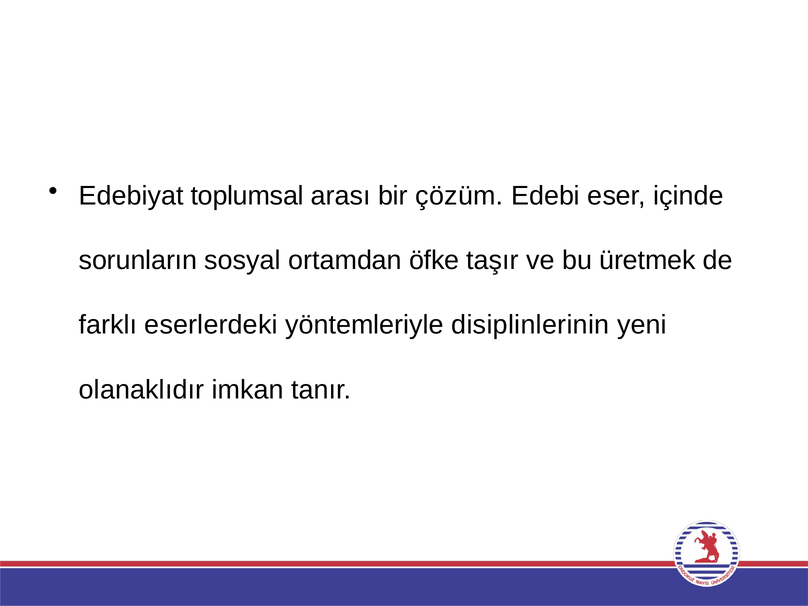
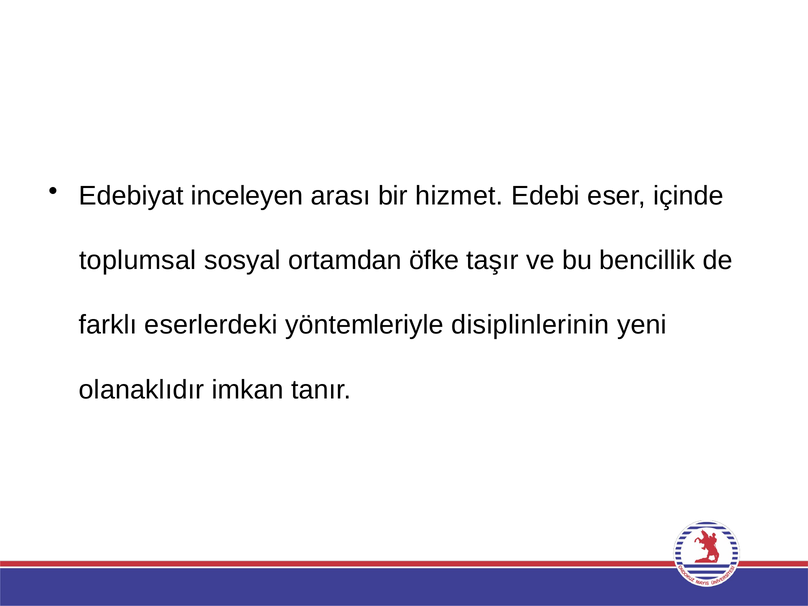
toplumsal: toplumsal -> inceleyen
çözüm: çözüm -> hizmet
sorunların: sorunların -> toplumsal
üretmek: üretmek -> bencillik
